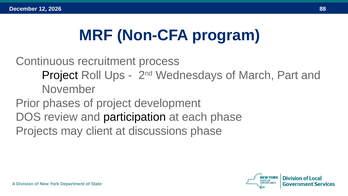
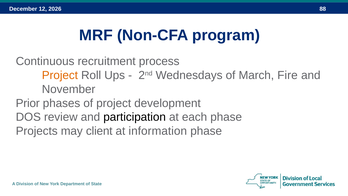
Project at (60, 75) colour: black -> orange
Part: Part -> Fire
discussions: discussions -> information
